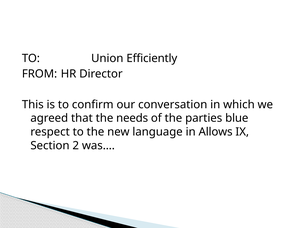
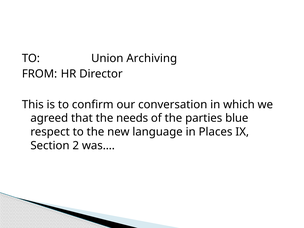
Efficiently: Efficiently -> Archiving
Allows: Allows -> Places
